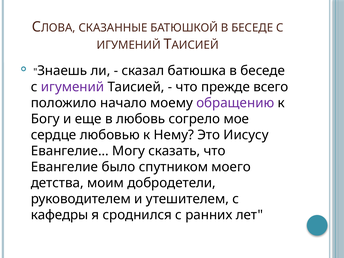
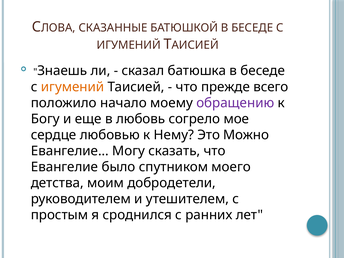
игумений at (73, 87) colour: purple -> orange
Иисусу: Иисусу -> Можно
кафедры: кафедры -> простым
